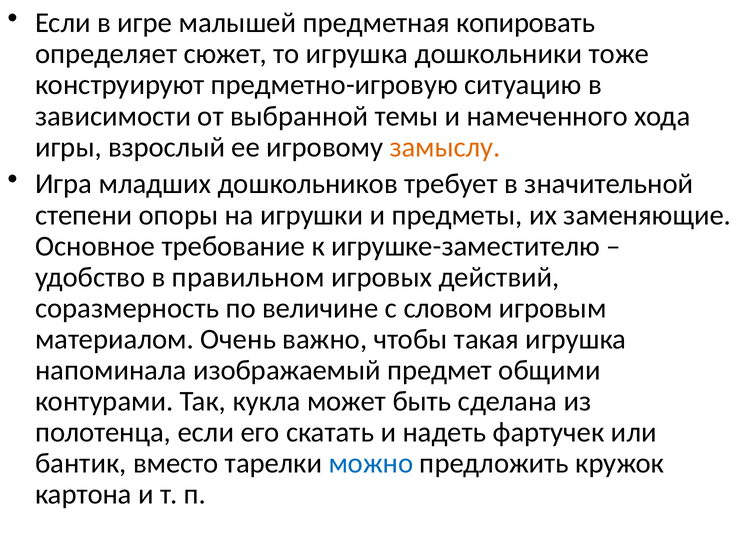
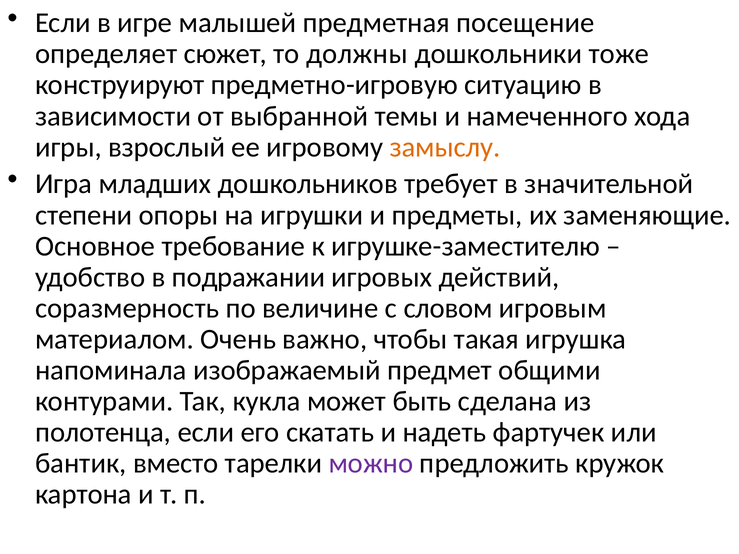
копировать: копировать -> посещение
то игрушка: игрушка -> должны
правильном: правильном -> подражании
можно colour: blue -> purple
